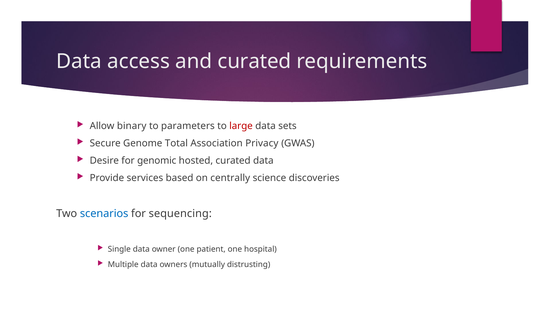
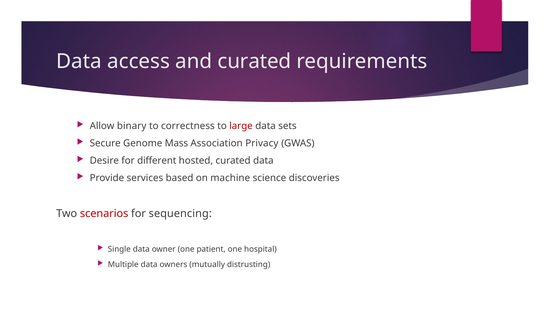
parameters: parameters -> correctness
Total: Total -> Mass
genomic: genomic -> different
centrally: centrally -> machine
scenarios colour: blue -> red
